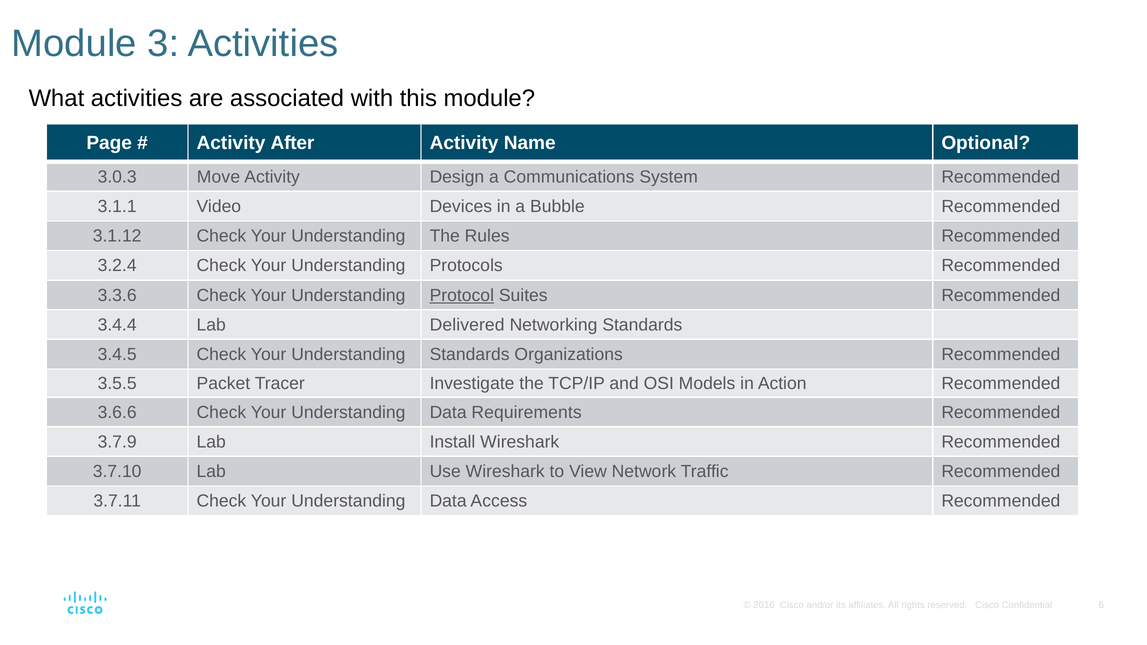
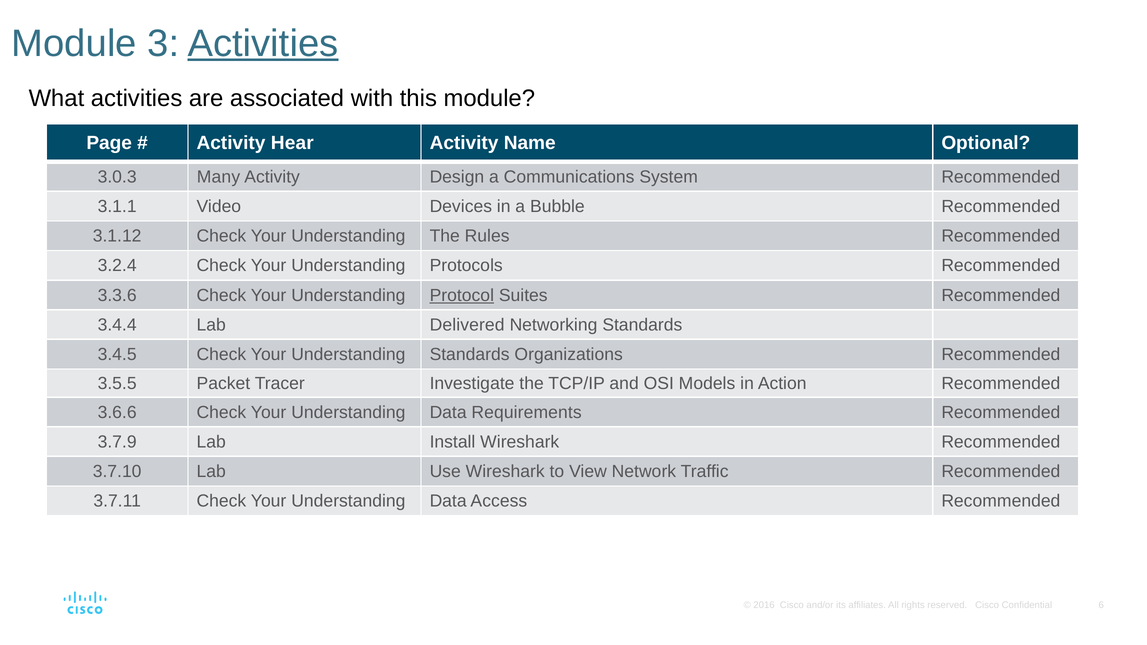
Activities at (263, 43) underline: none -> present
After: After -> Hear
Move: Move -> Many
